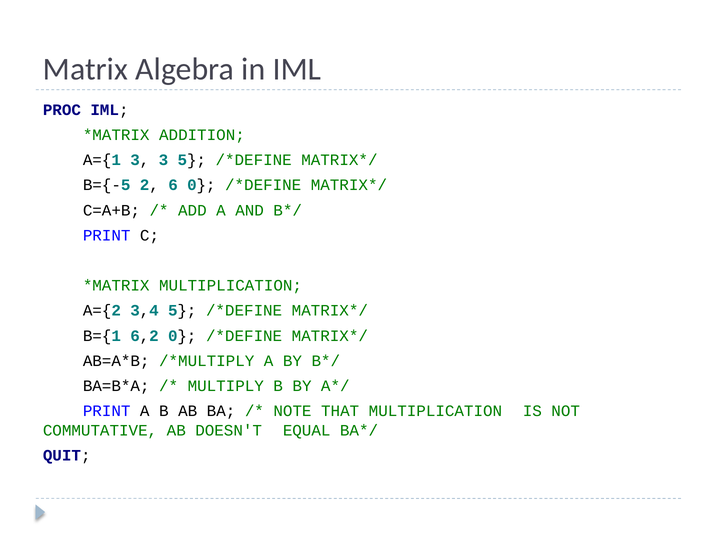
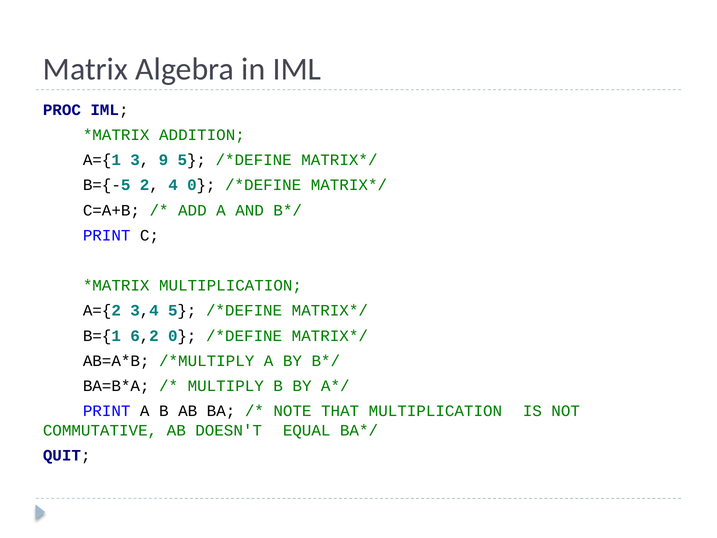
3 3: 3 -> 9
6: 6 -> 4
